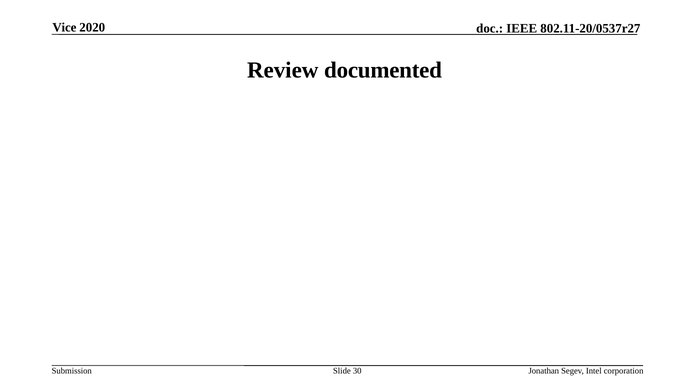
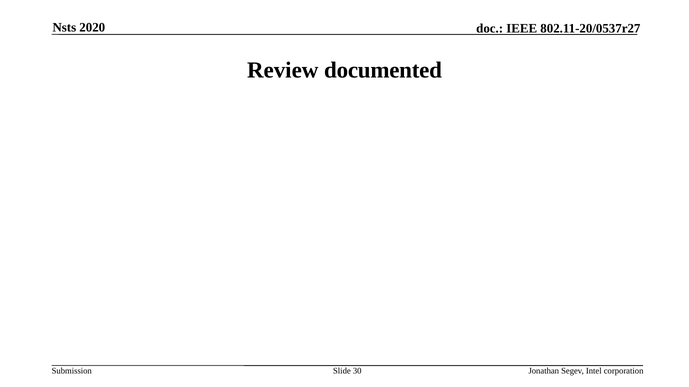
Vice: Vice -> Nsts
